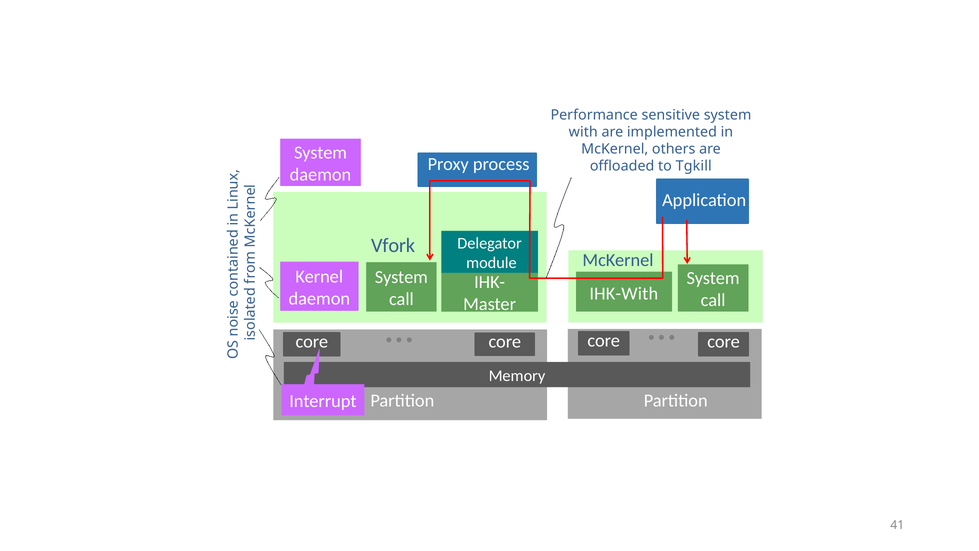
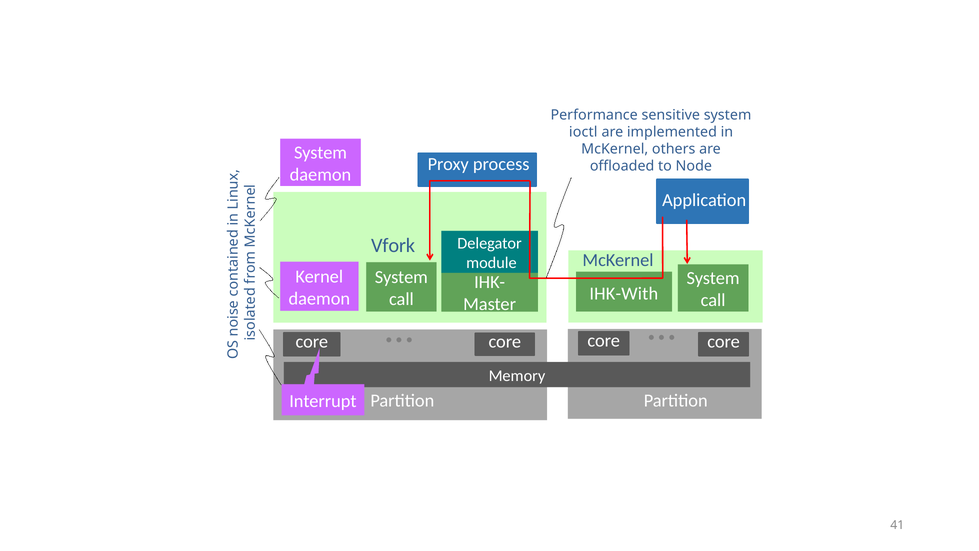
with: with -> ioctl
Tgkill: Tgkill -> Node
